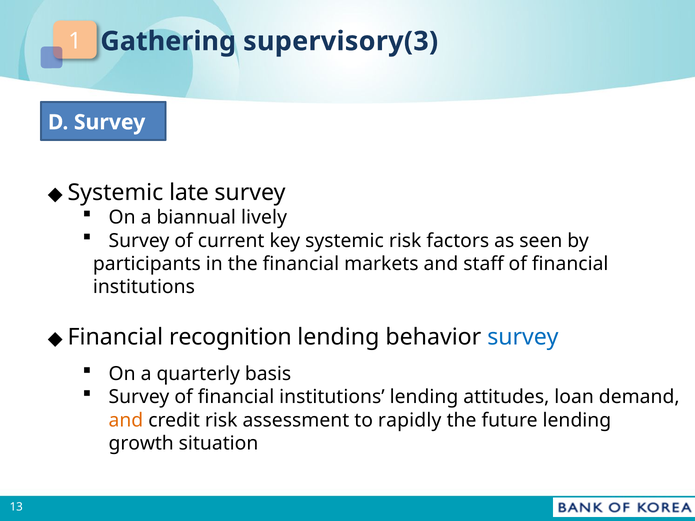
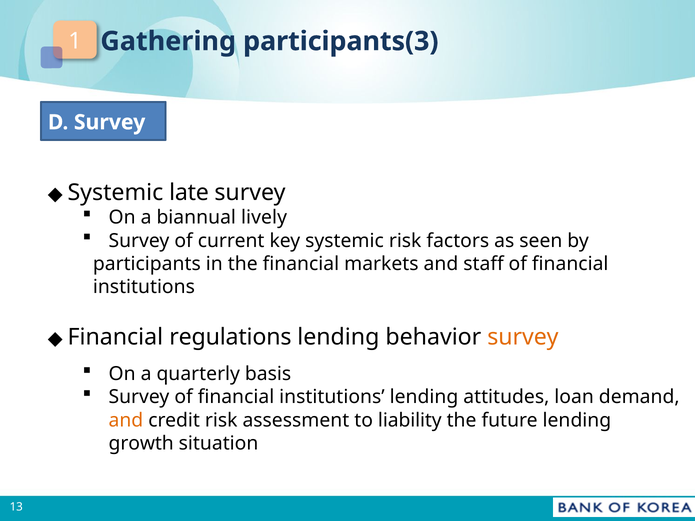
supervisory(3: supervisory(3 -> participants(3
recognition: recognition -> regulations
survey at (523, 337) colour: blue -> orange
rapidly: rapidly -> liability
